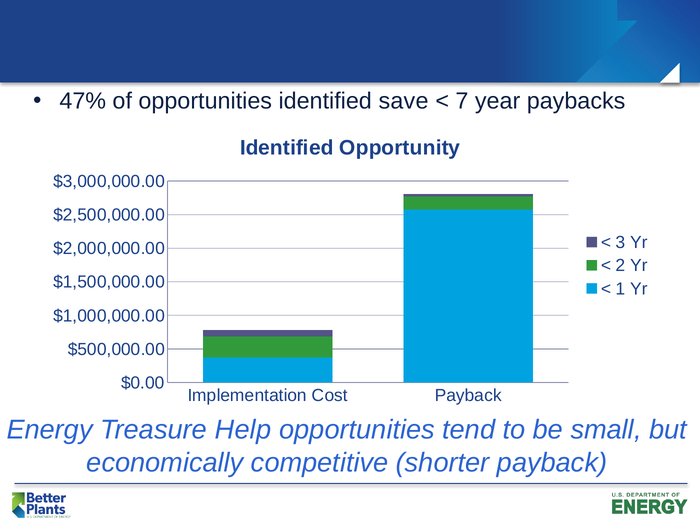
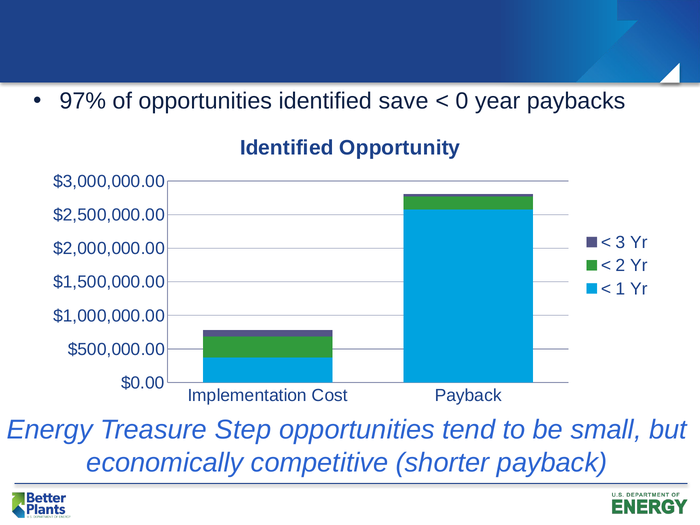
47%: 47% -> 97%
7: 7 -> 0
Help: Help -> Step
